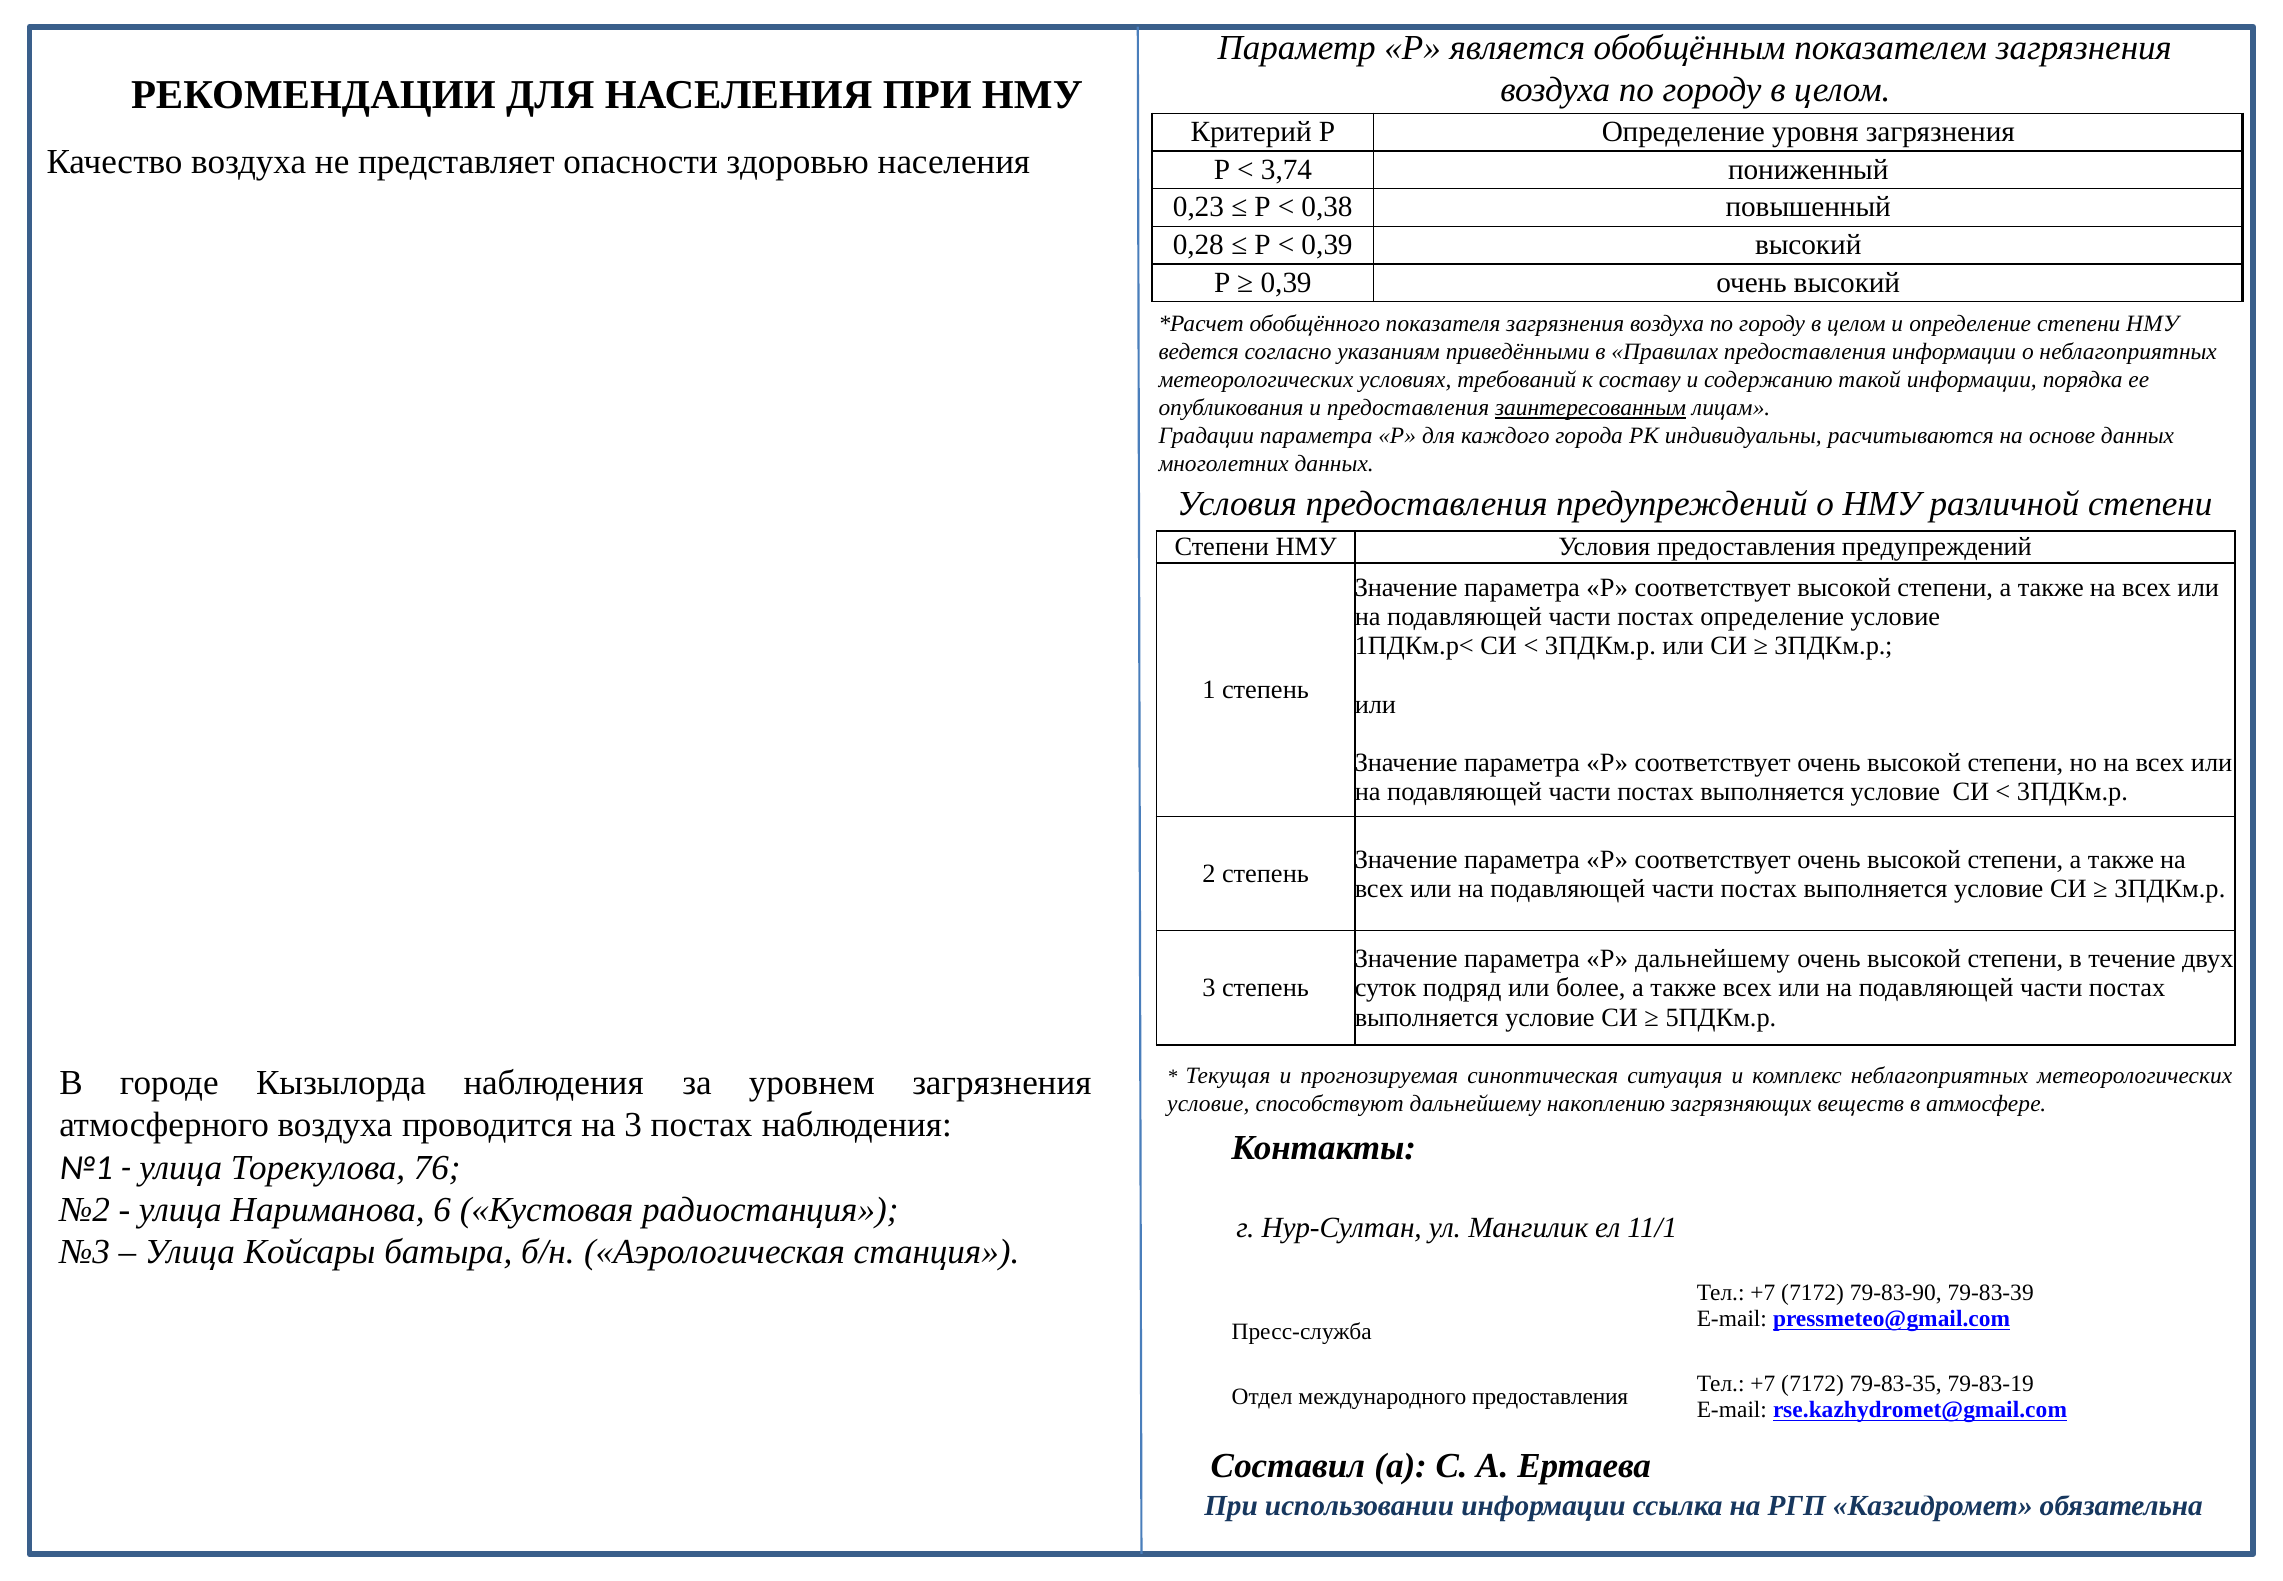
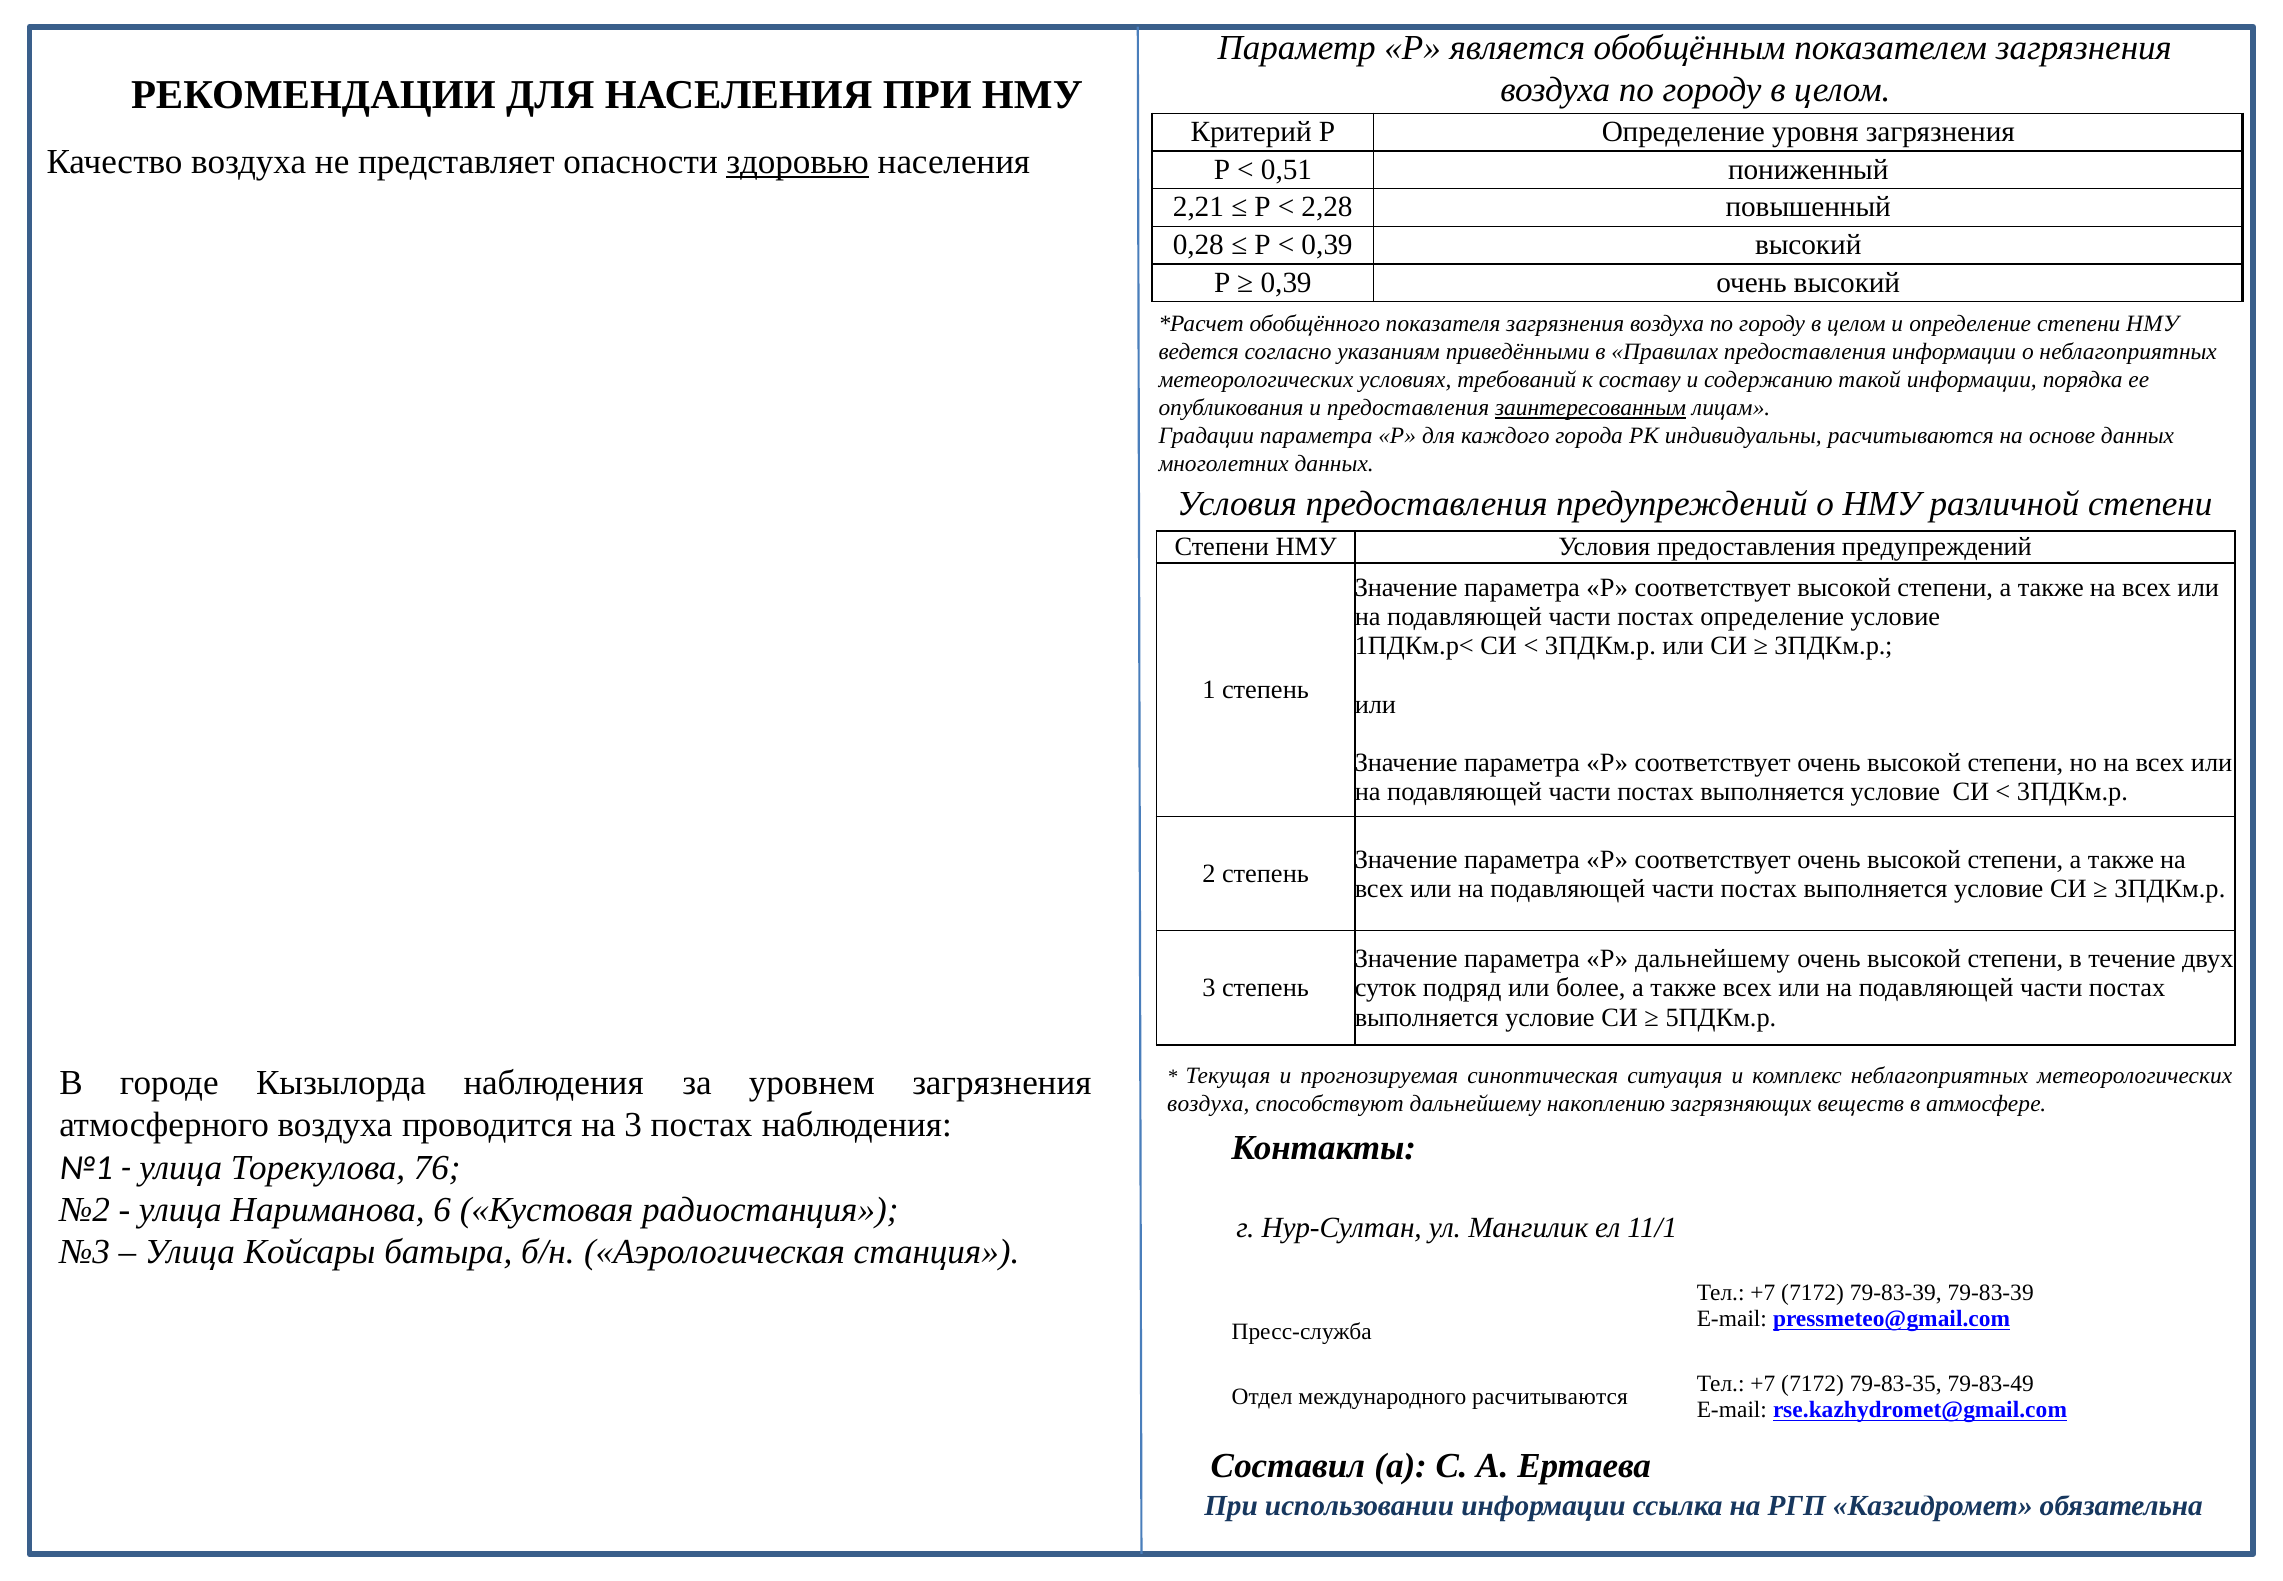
здоровью underline: none -> present
3,74: 3,74 -> 0,51
0,23: 0,23 -> 2,21
0,38: 0,38 -> 2,28
условие at (1208, 1103): условие -> воздуха
7172 79-83-90: 79-83-90 -> 79-83-39
79-83-19: 79-83-19 -> 79-83-49
международного предоставления: предоставления -> расчитываются
